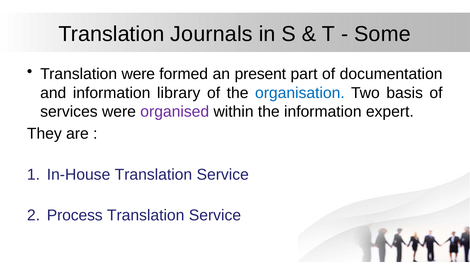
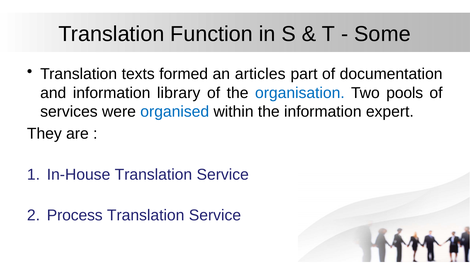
Journals: Journals -> Function
Translation were: were -> texts
present: present -> articles
basis: basis -> pools
organised colour: purple -> blue
